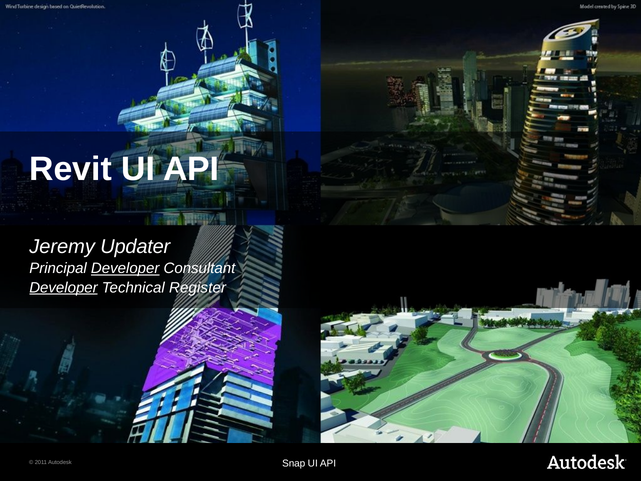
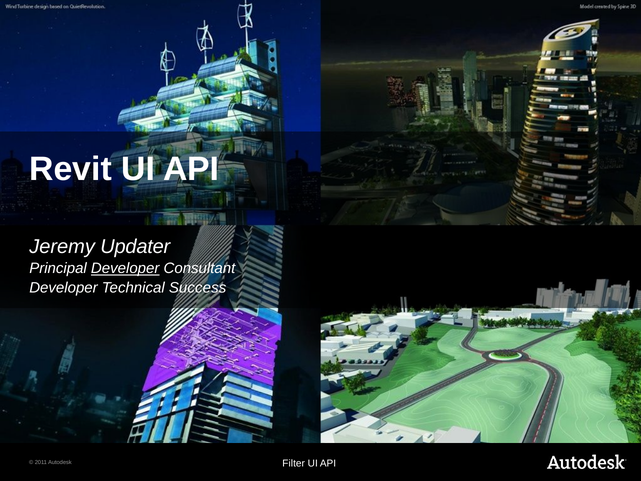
Developer at (63, 287) underline: present -> none
Register: Register -> Success
Snap: Snap -> Filter
